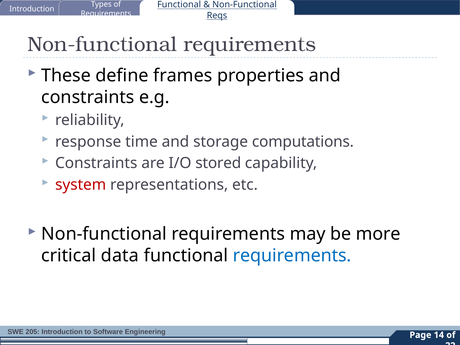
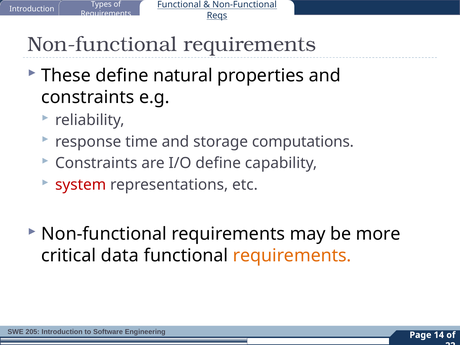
frames: frames -> natural
I/O stored: stored -> define
requirements at (292, 256) colour: blue -> orange
